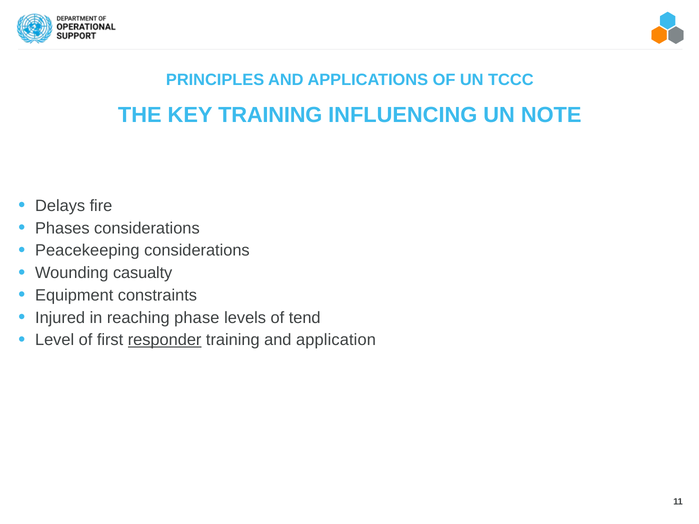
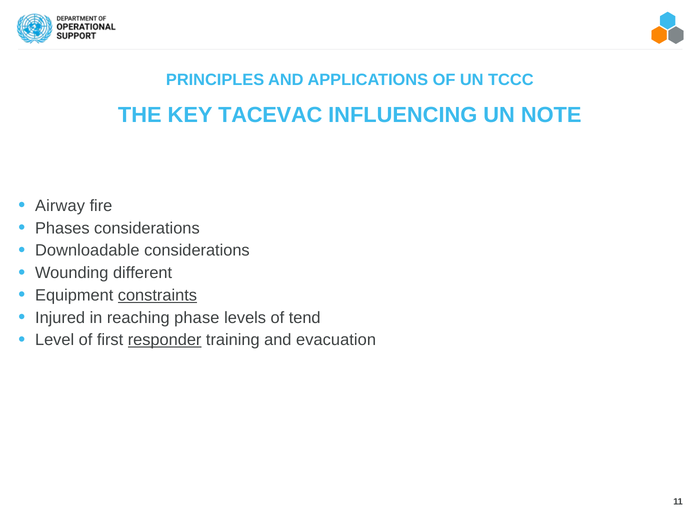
KEY TRAINING: TRAINING -> TACEVAC
Delays: Delays -> Airway
Peacekeeping: Peacekeeping -> Downloadable
casualty: casualty -> different
constraints underline: none -> present
application: application -> evacuation
